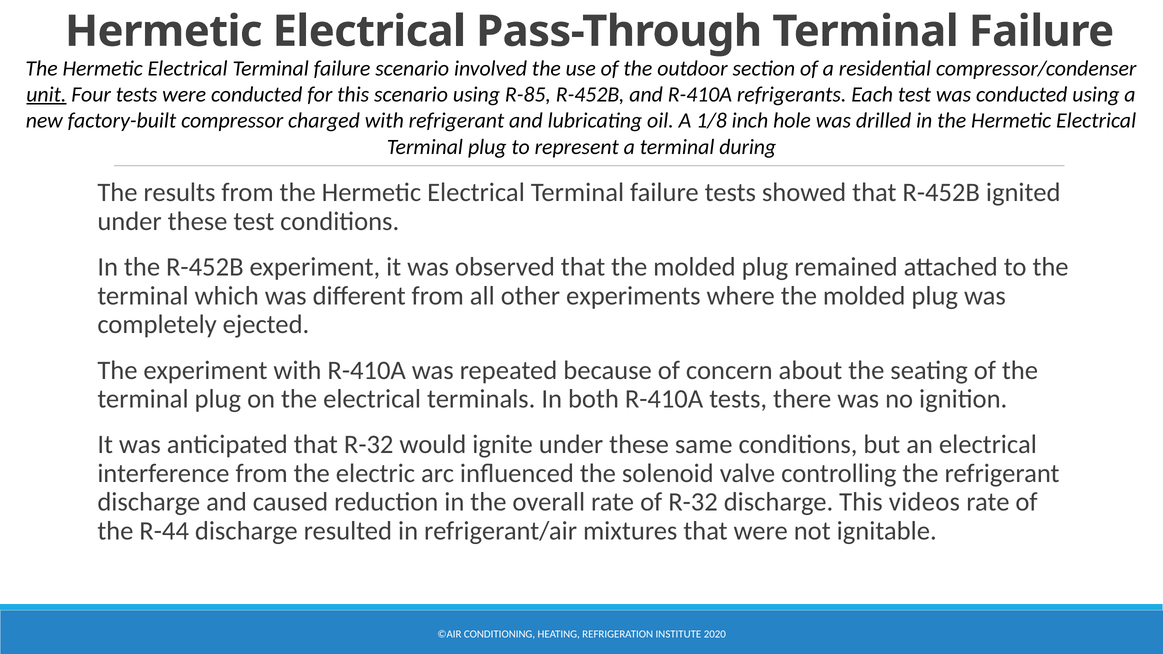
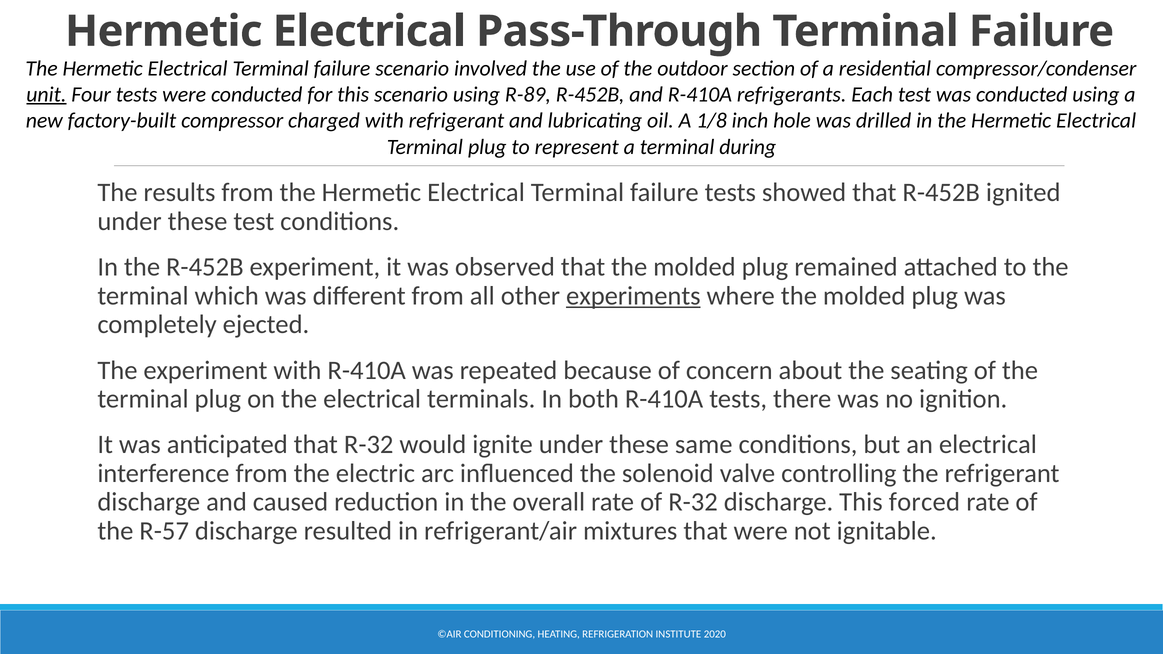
R-85: R-85 -> R-89
experiments underline: none -> present
videos: videos -> forced
R-44: R-44 -> R-57
